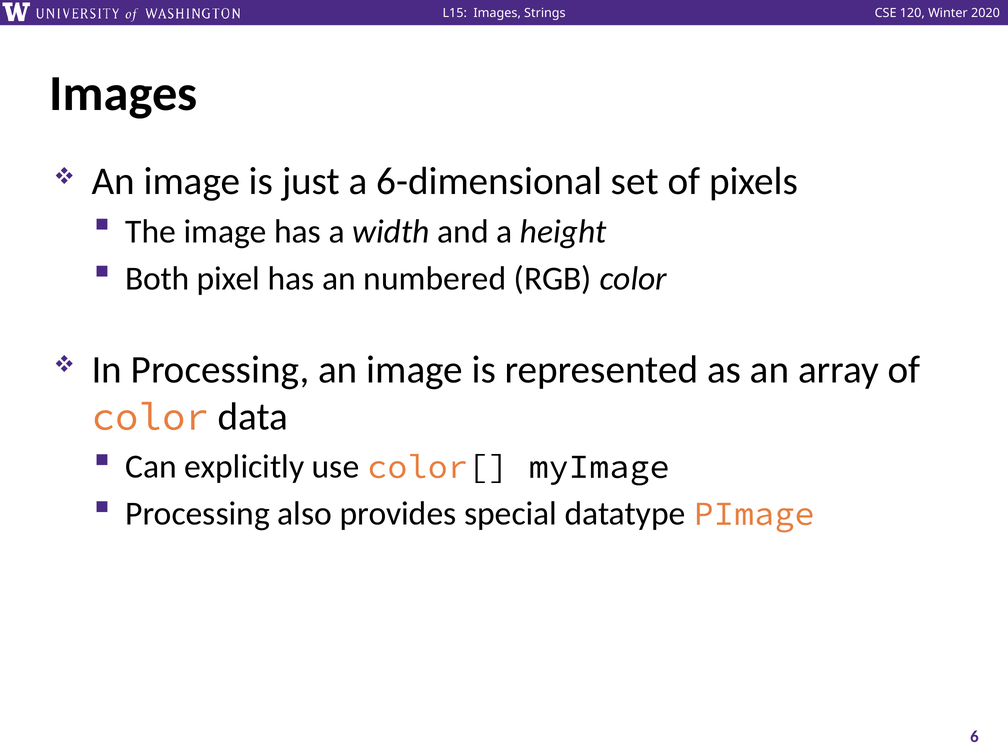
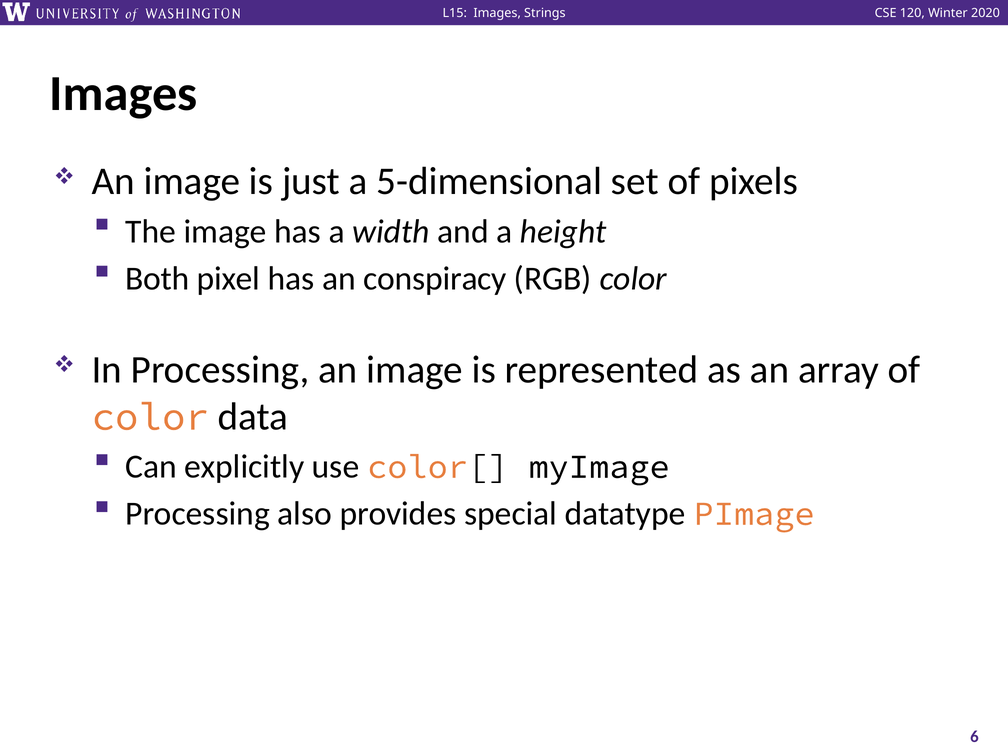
6-dimensional: 6-dimensional -> 5-dimensional
numbered: numbered -> conspiracy
